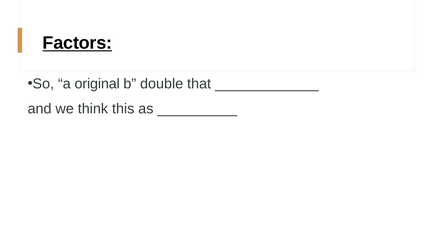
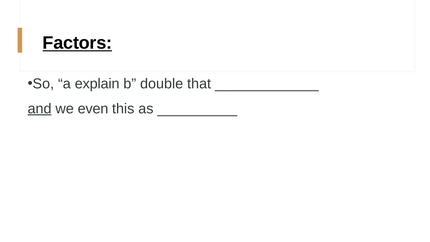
original: original -> explain
and underline: none -> present
think: think -> even
